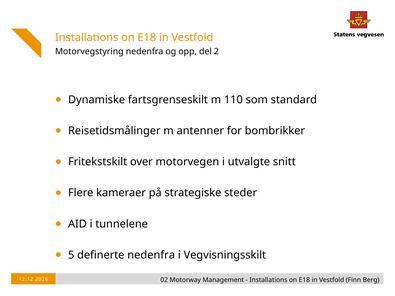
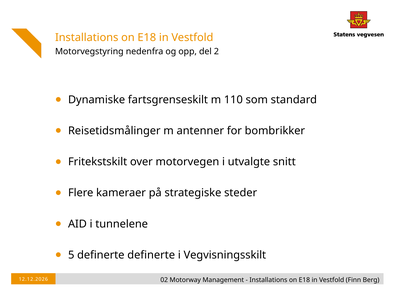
definerte nedenfra: nedenfra -> definerte
